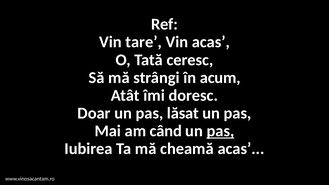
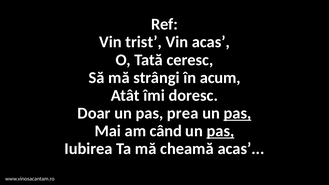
tare: tare -> trist
lăsat: lăsat -> prea
pas at (237, 113) underline: none -> present
